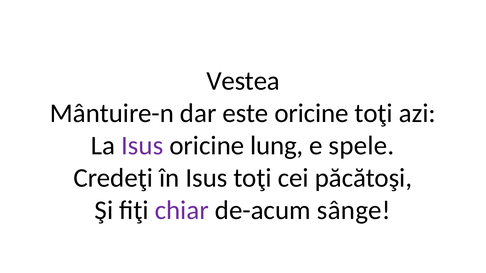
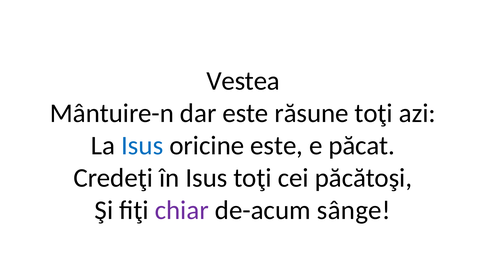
este oricine: oricine -> răsune
Isus at (142, 146) colour: purple -> blue
oricine lung: lung -> este
spele: spele -> păcat
